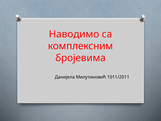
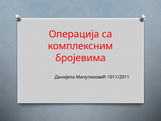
Наводимо: Наводимо -> Операција
